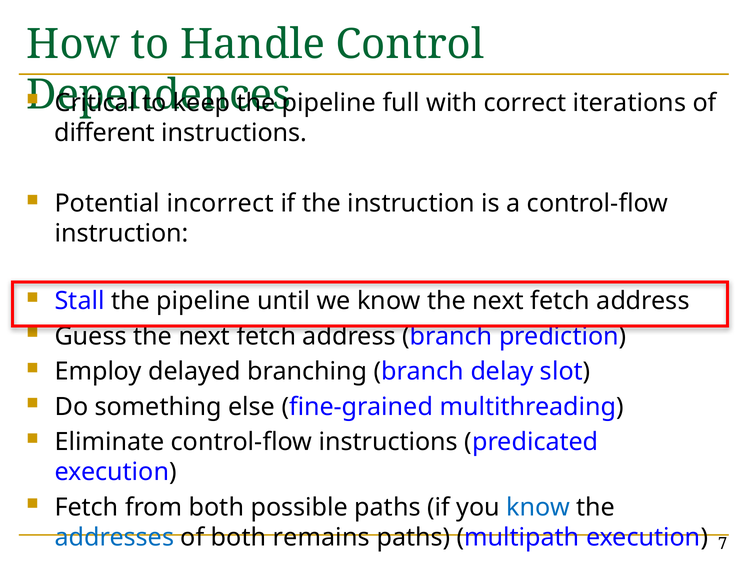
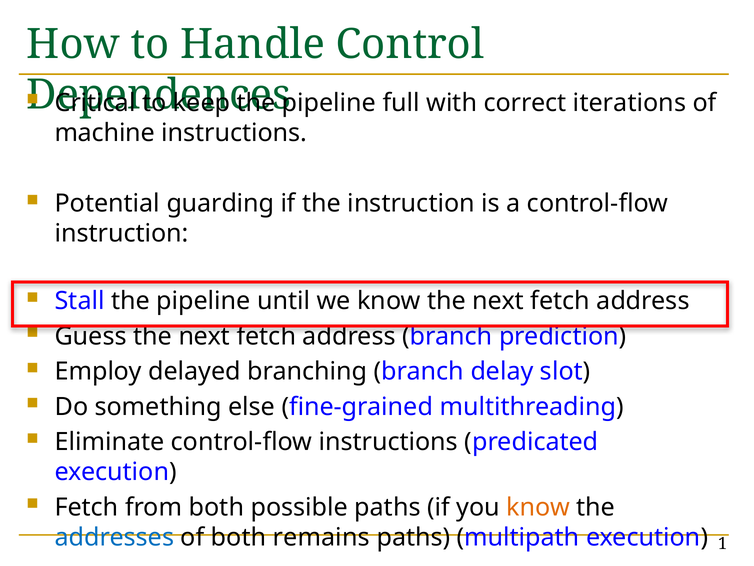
different: different -> machine
incorrect: incorrect -> guarding
know at (538, 507) colour: blue -> orange
7: 7 -> 1
